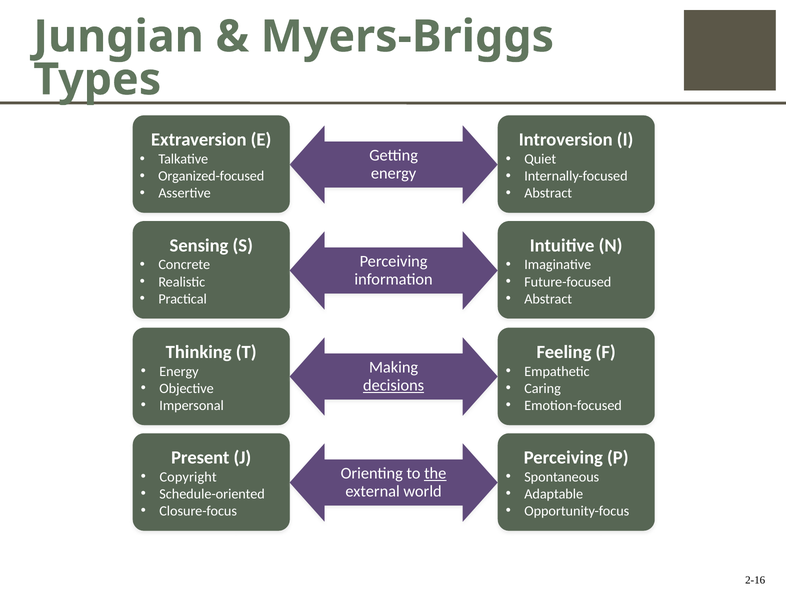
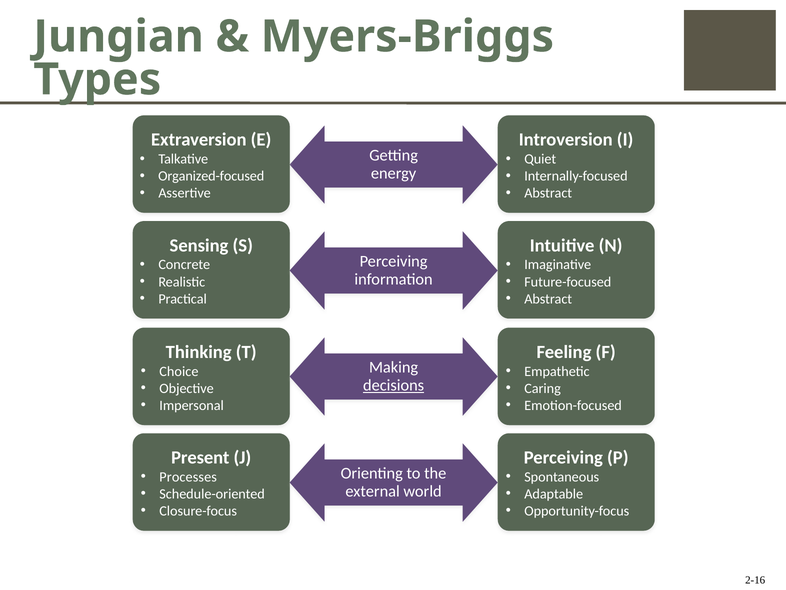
Energy at (179, 371): Energy -> Choice
the underline: present -> none
Copyright: Copyright -> Processes
